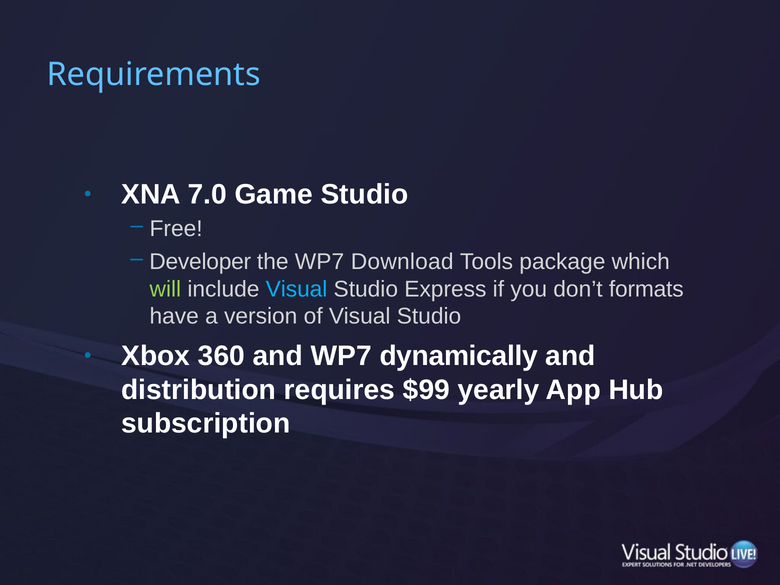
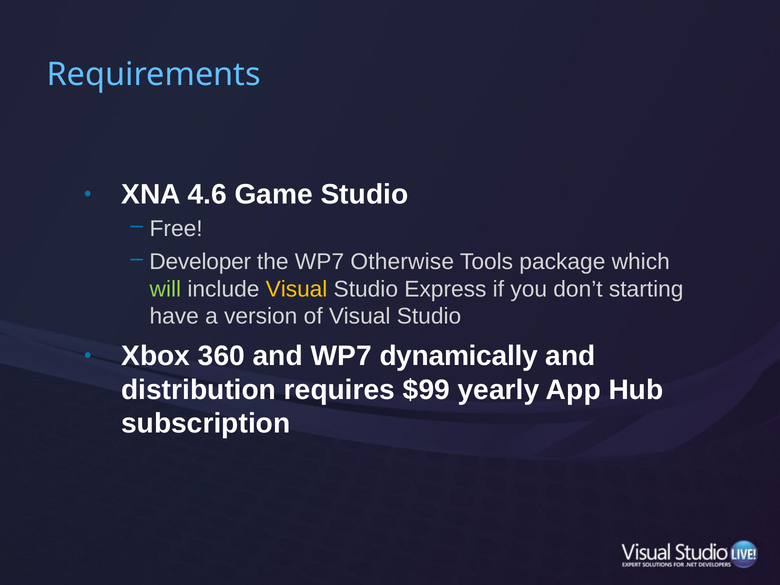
7.0: 7.0 -> 4.6
Download: Download -> Otherwise
Visual at (297, 289) colour: light blue -> yellow
formats: formats -> starting
